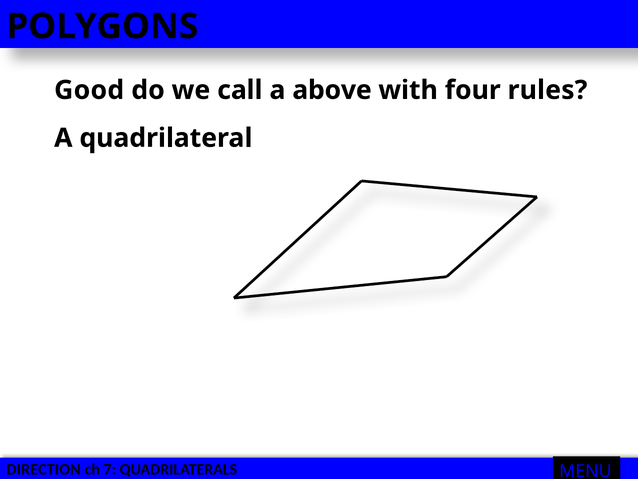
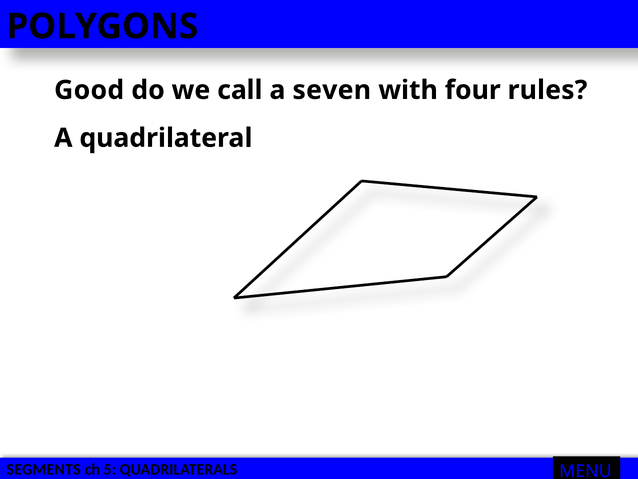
above: above -> seven
DIRECTION: DIRECTION -> SEGMENTS
7: 7 -> 5
